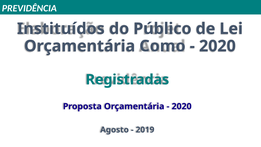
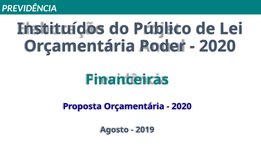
Como: Como -> Poder
Registradas: Registradas -> Financeiras
